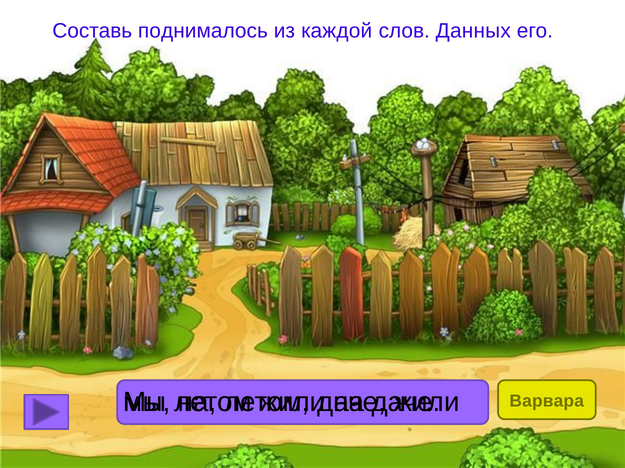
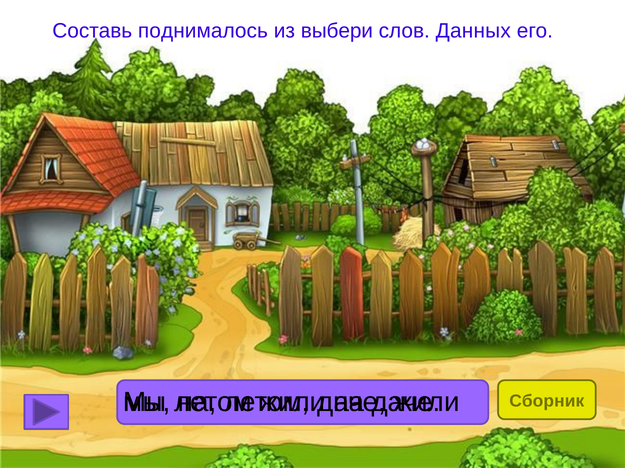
каждой: каждой -> выбери
Варвара: Варвара -> Сборник
